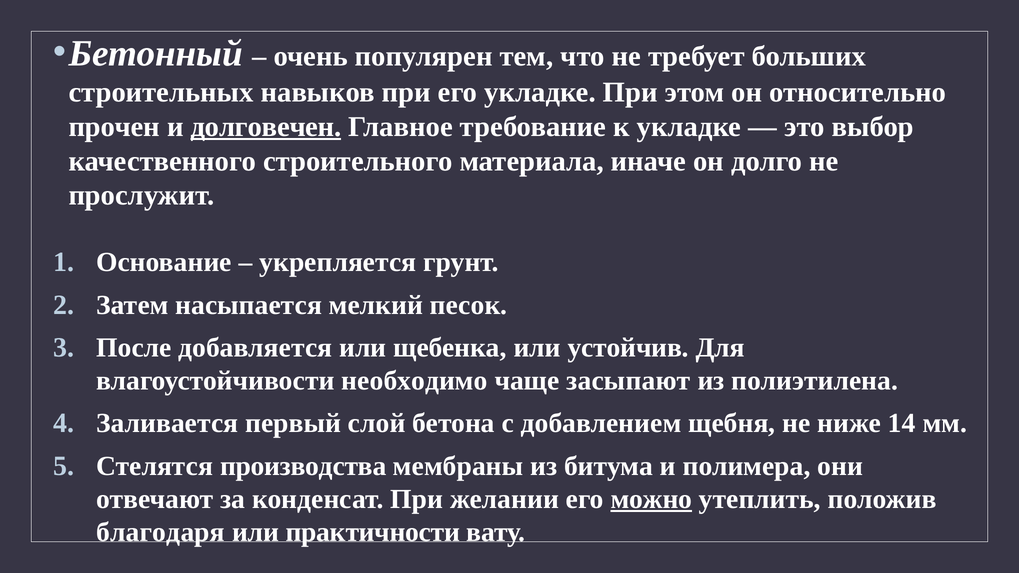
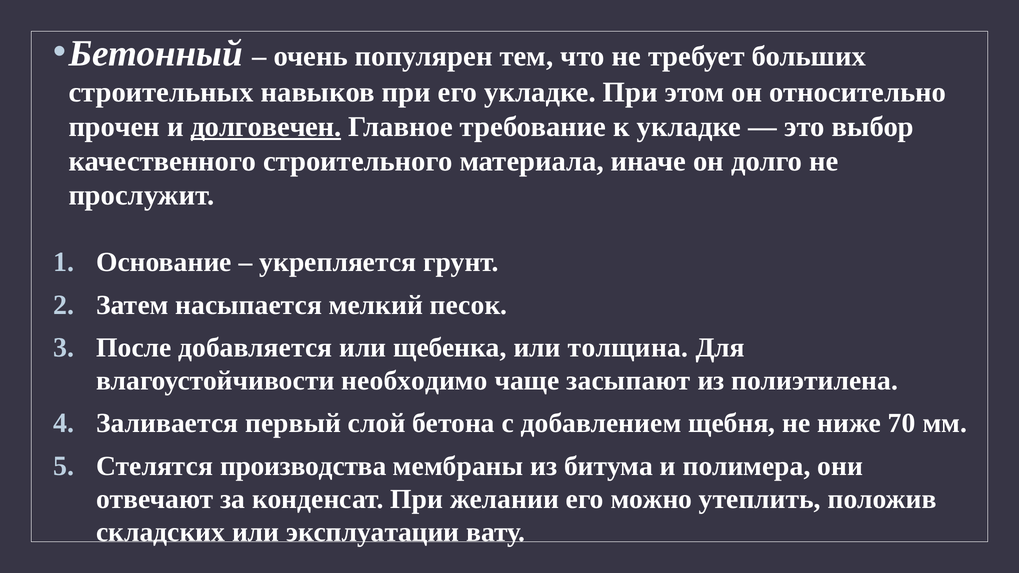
устойчив: устойчив -> толщина
14: 14 -> 70
можно underline: present -> none
благодаря: благодаря -> складских
практичности: практичности -> эксплуатации
